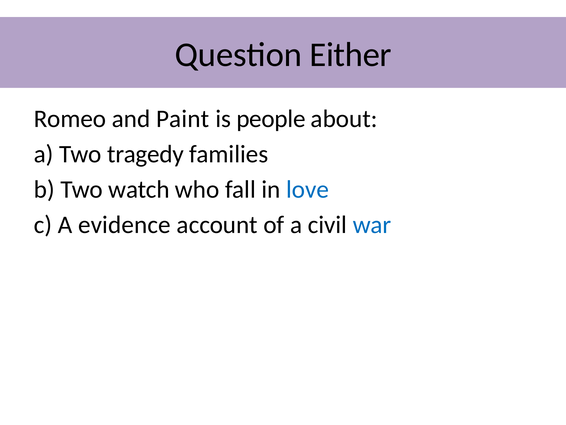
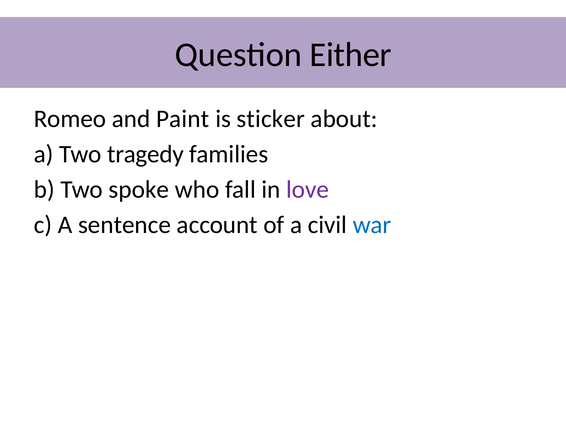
people: people -> sticker
watch: watch -> spoke
love colour: blue -> purple
evidence: evidence -> sentence
